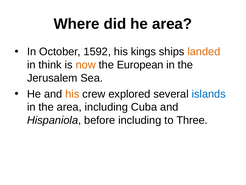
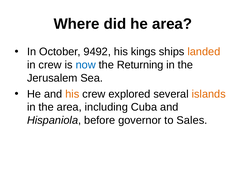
1592: 1592 -> 9492
in think: think -> crew
now colour: orange -> blue
European: European -> Returning
islands colour: blue -> orange
before including: including -> governor
Three: Three -> Sales
